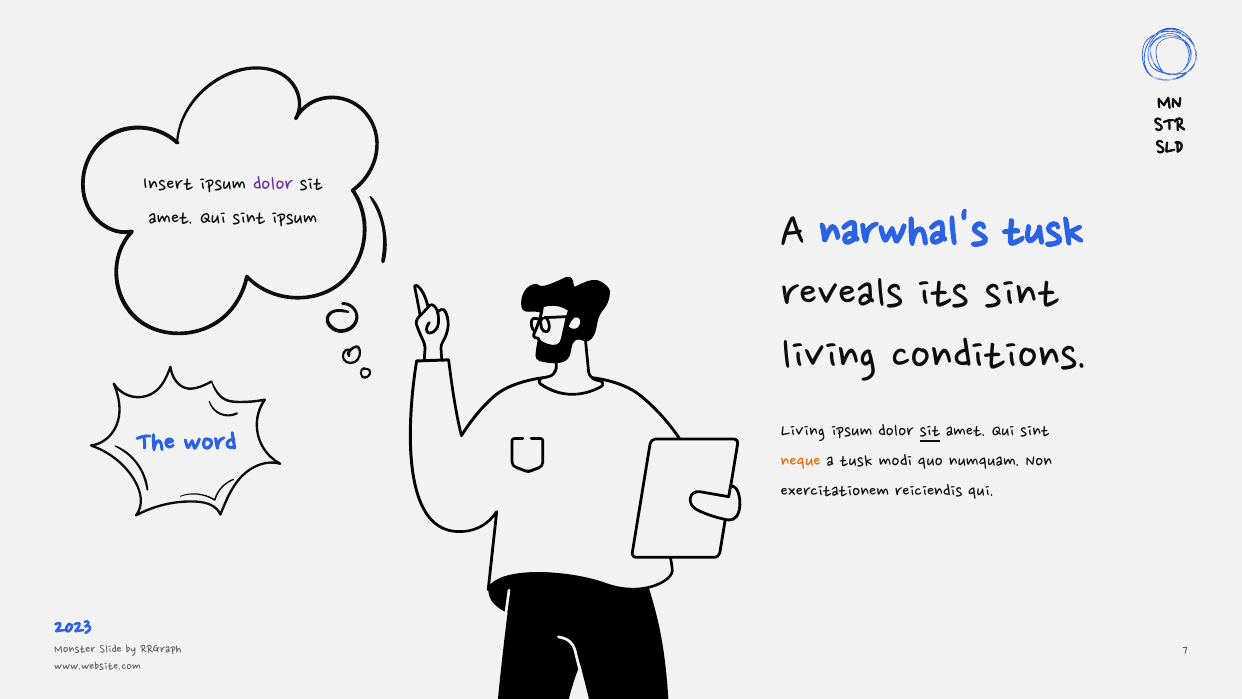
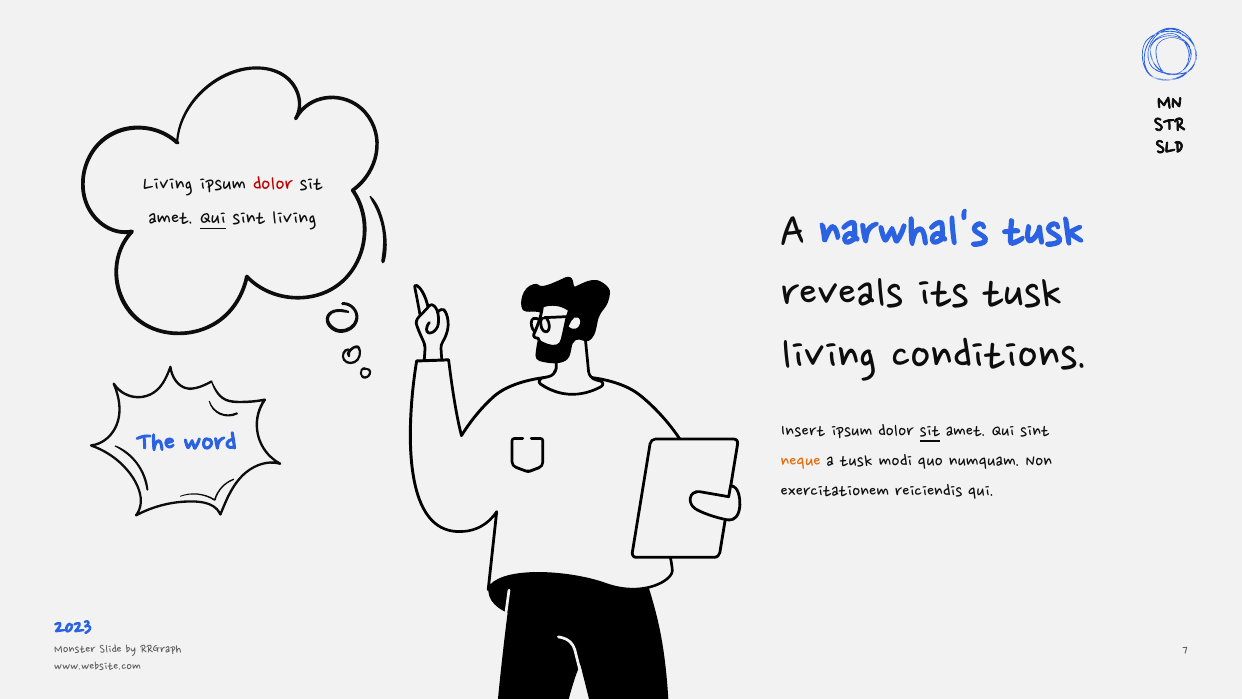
Insert at (168, 185): Insert -> Living
dolor at (273, 185) colour: purple -> red
Qui at (213, 218) underline: none -> present
sint ipsum: ipsum -> living
its sint: sint -> tusk
word Living: Living -> Insert
